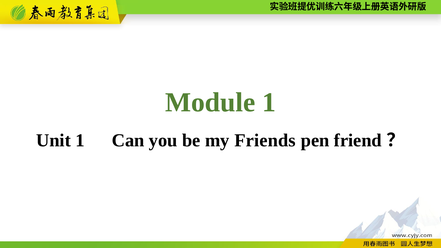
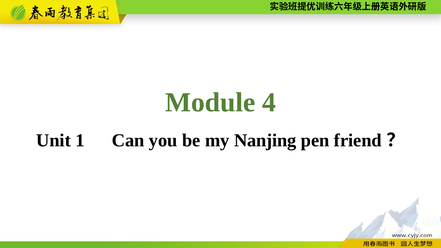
Module 1: 1 -> 4
Friends: Friends -> Nanjing
